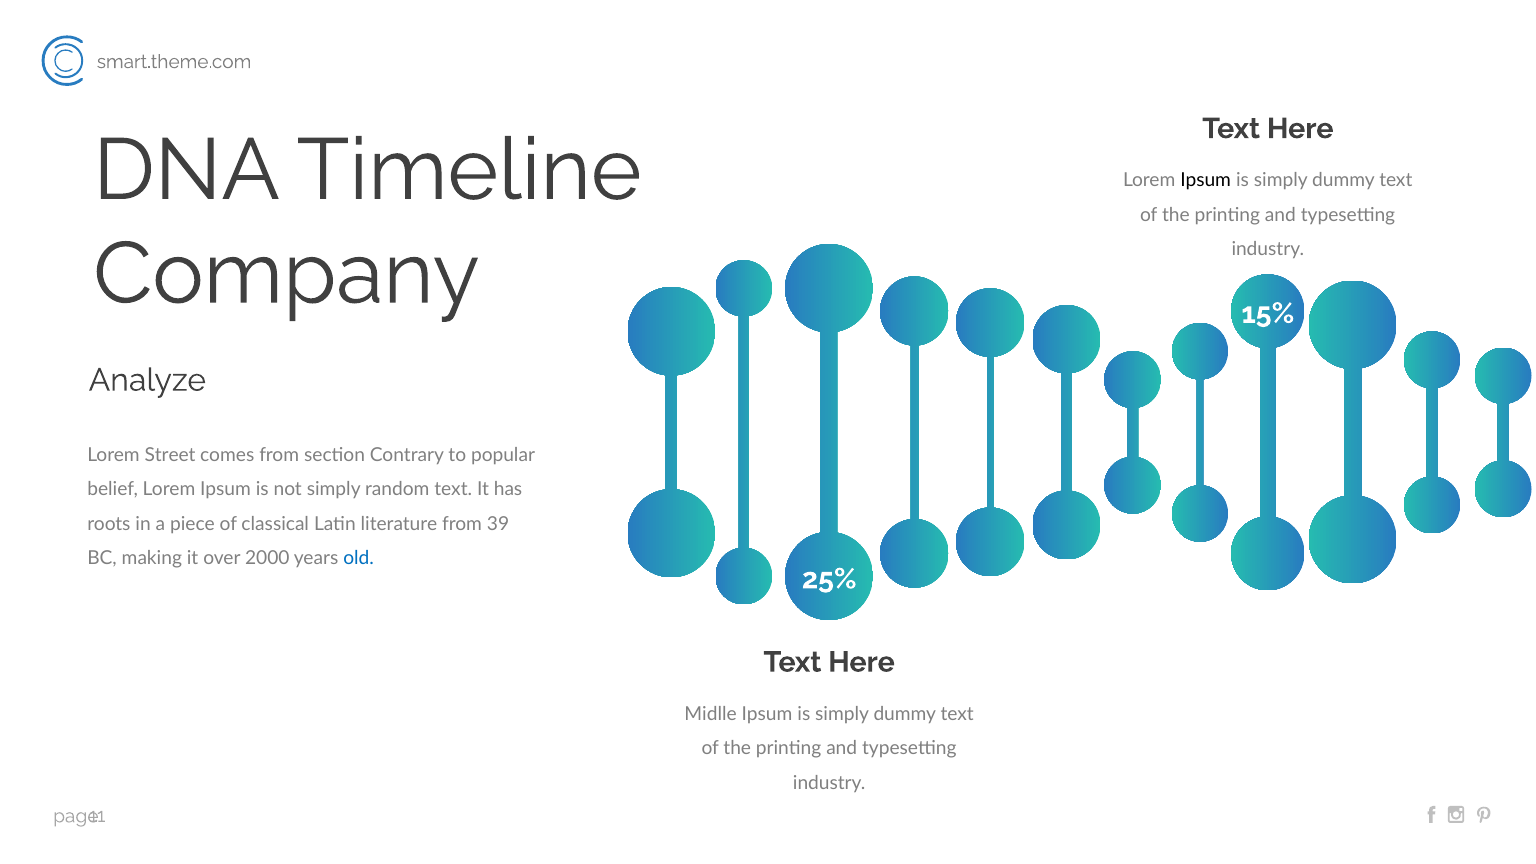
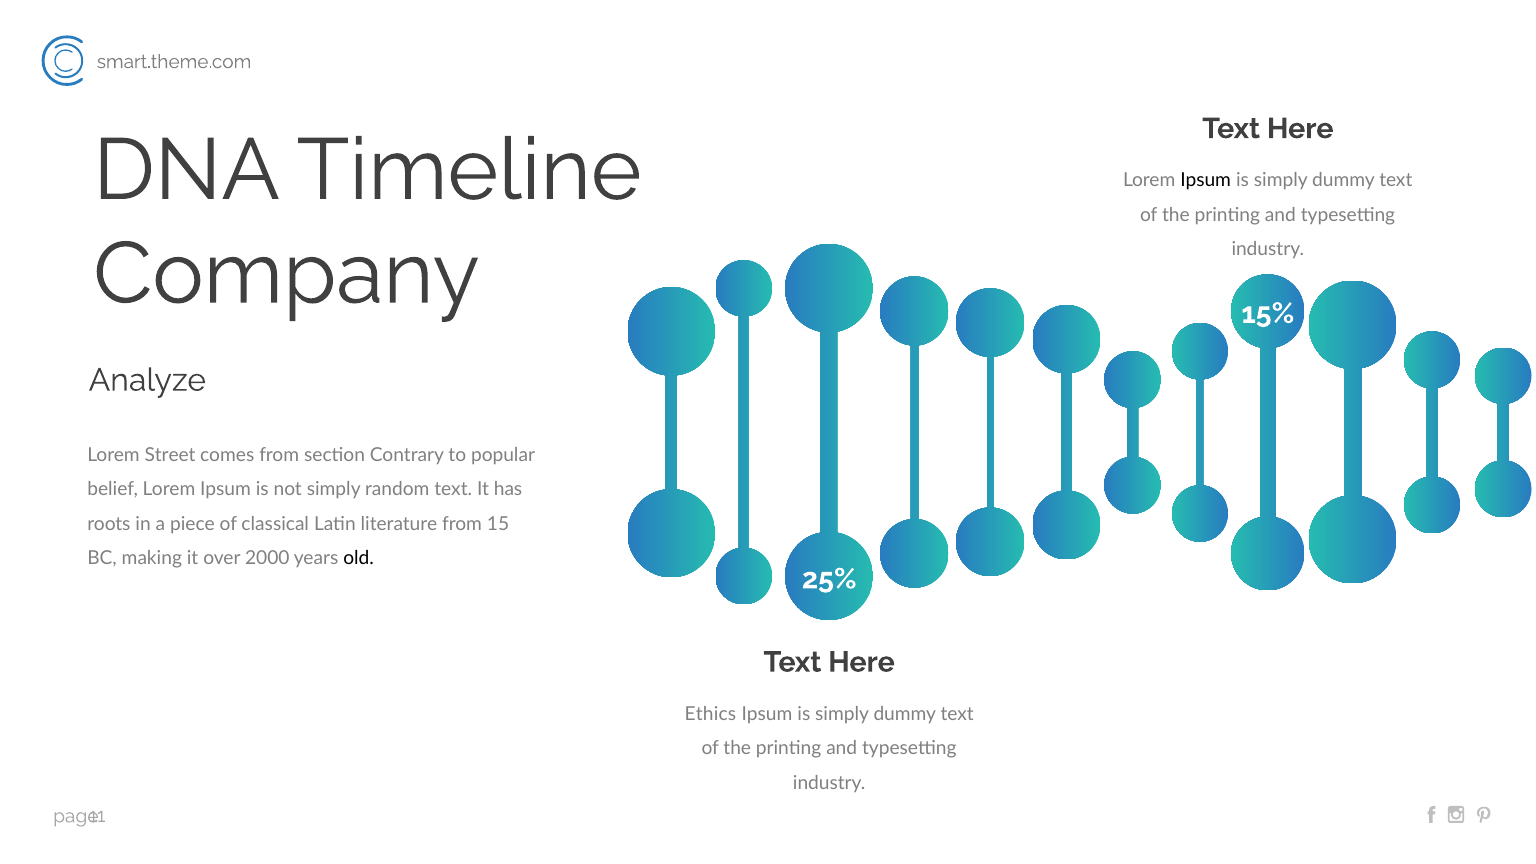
39: 39 -> 15
old colour: blue -> black
Midlle: Midlle -> Ethics
